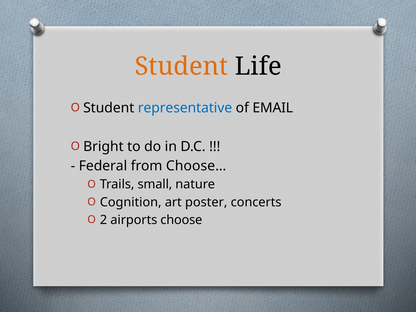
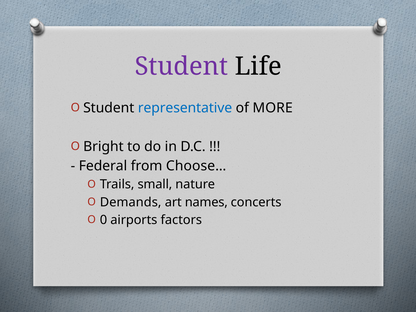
Student at (181, 66) colour: orange -> purple
EMAIL: EMAIL -> MORE
Cognition: Cognition -> Demands
poster: poster -> names
2: 2 -> 0
choose: choose -> factors
